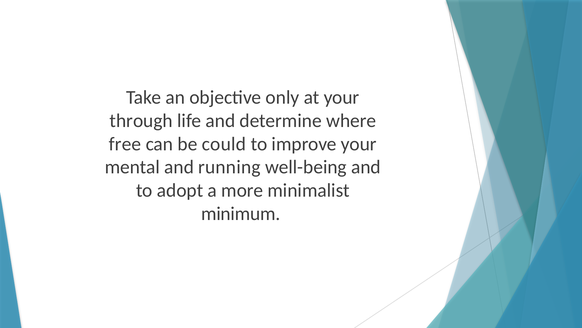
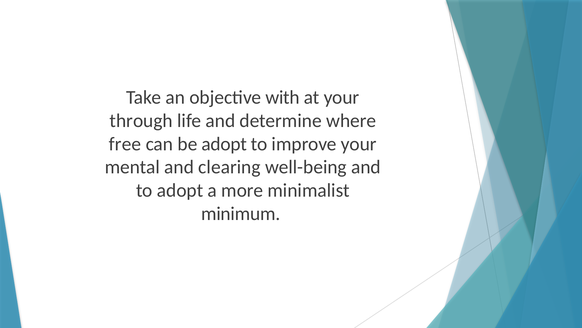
only: only -> with
be could: could -> adopt
running: running -> clearing
